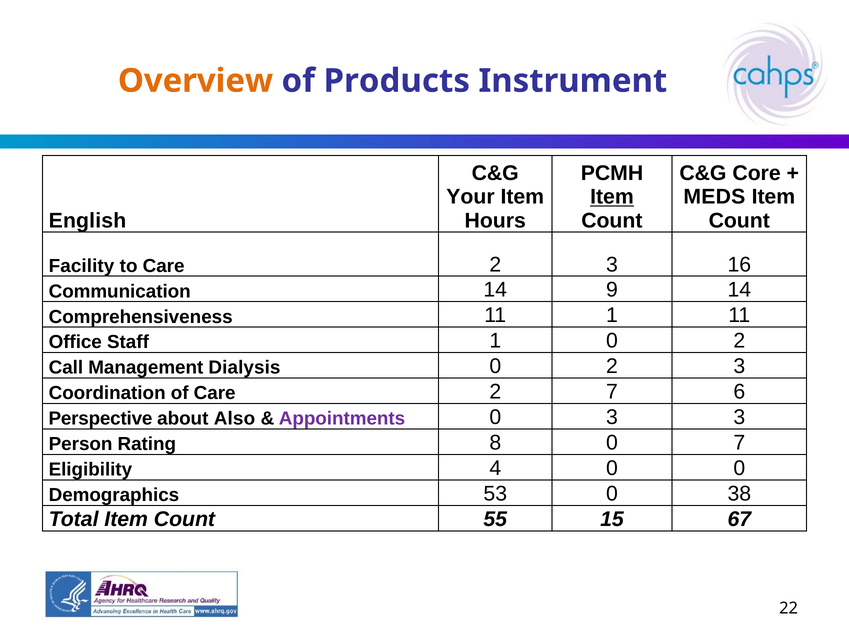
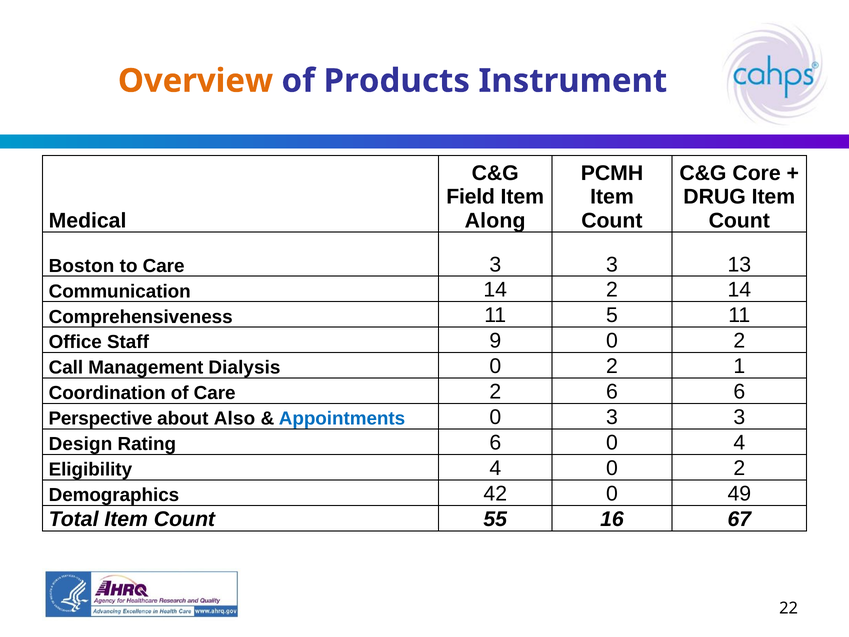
Your: Your -> Field
Item at (612, 197) underline: present -> none
MEDS: MEDS -> DRUG
English: English -> Medical
Hours: Hours -> Along
Facility: Facility -> Boston
to Care 2: 2 -> 3
16: 16 -> 13
14 9: 9 -> 2
11 1: 1 -> 5
Staff 1: 1 -> 9
0 2 3: 3 -> 1
2 7: 7 -> 6
Appointments colour: purple -> blue
Person: Person -> Design
Rating 8: 8 -> 6
0 7: 7 -> 4
4 0 0: 0 -> 2
53: 53 -> 42
38: 38 -> 49
15: 15 -> 16
